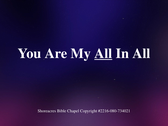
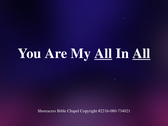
All at (141, 53) underline: none -> present
